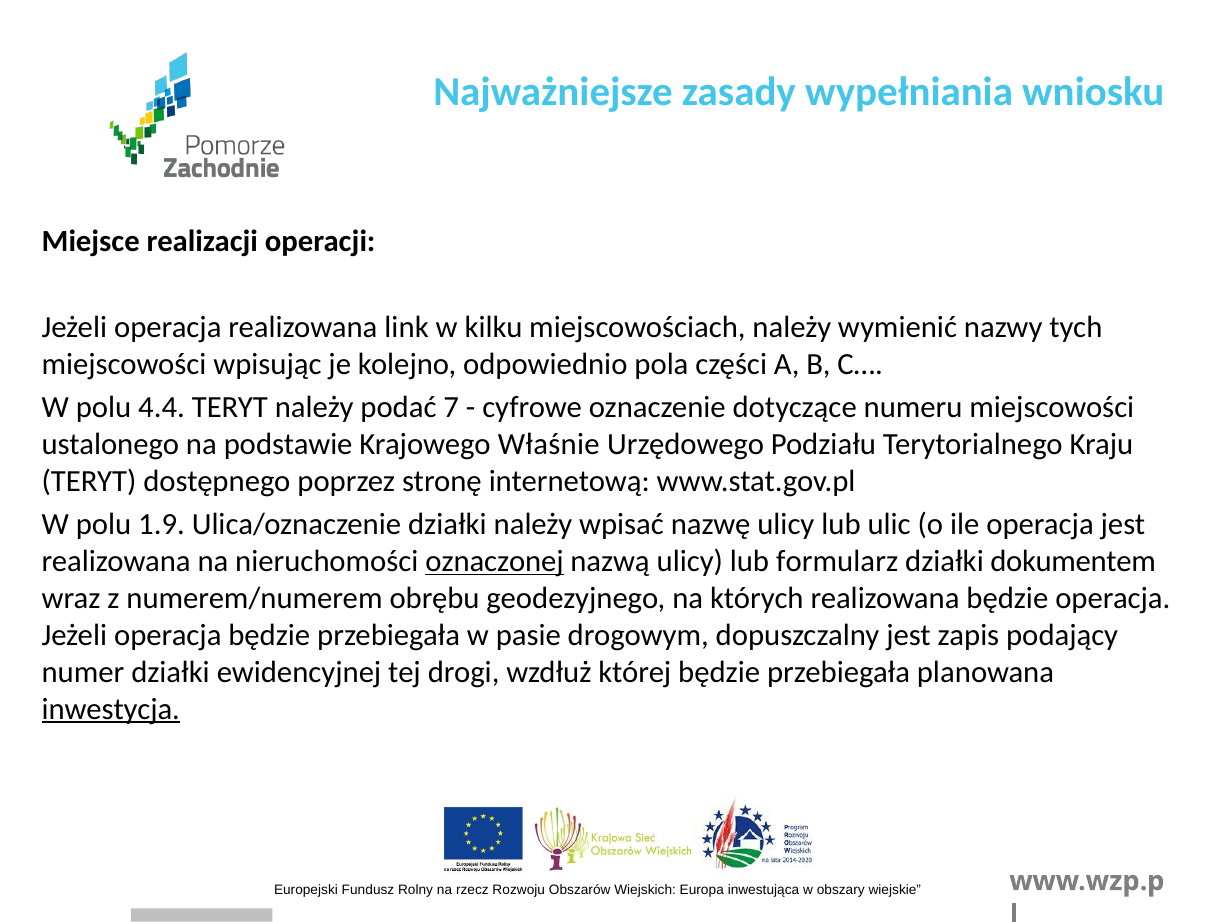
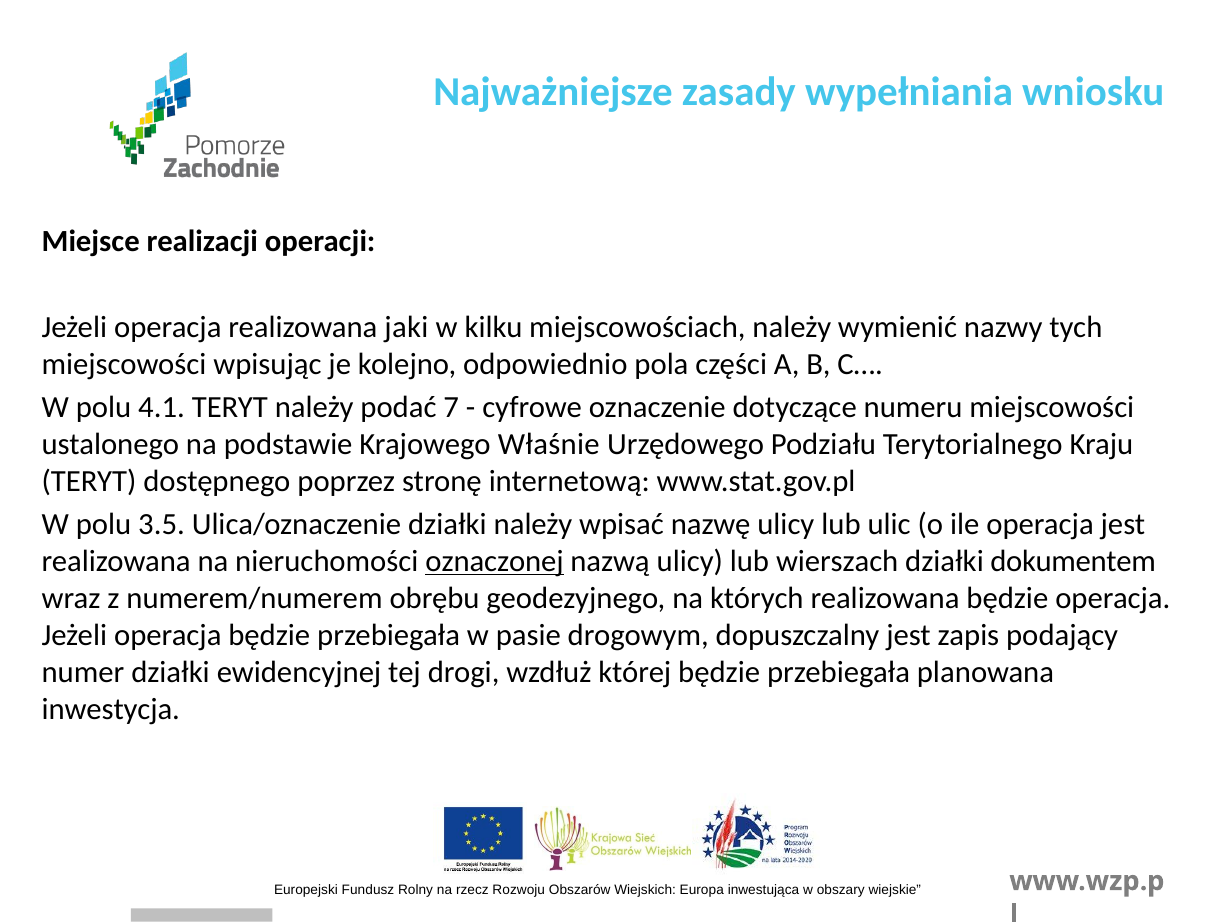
link: link -> jaki
4.4: 4.4 -> 4.1
1.9: 1.9 -> 3.5
formularz: formularz -> wierszach
inwestycja underline: present -> none
